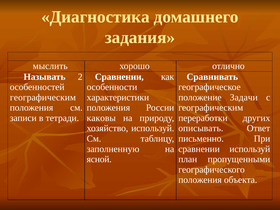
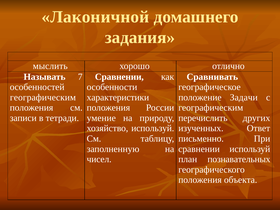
Диагностика: Диагностика -> Лаконичной
2: 2 -> 7
каковы: каковы -> умение
переработки: переработки -> перечислить
описывать: описывать -> изученных
ясной: ясной -> чисел
пропущенными: пропущенными -> познавательных
